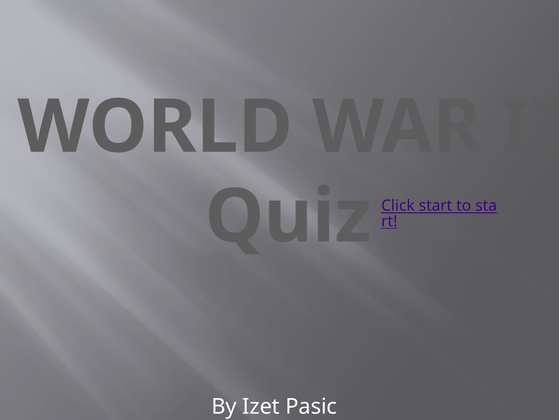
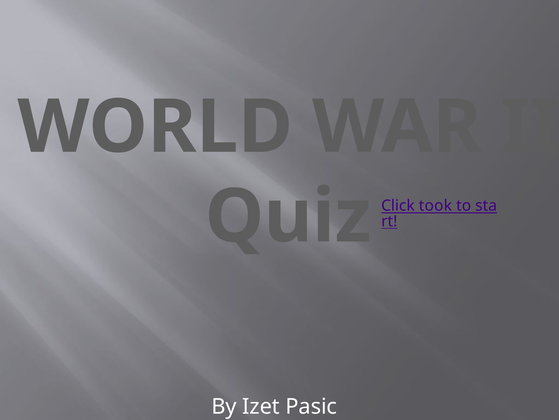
start: start -> took
